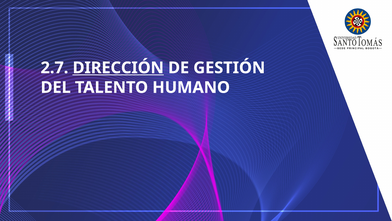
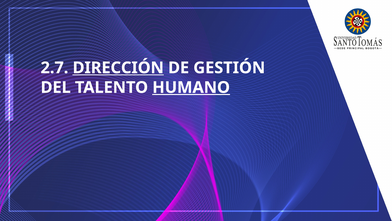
HUMANO underline: none -> present
